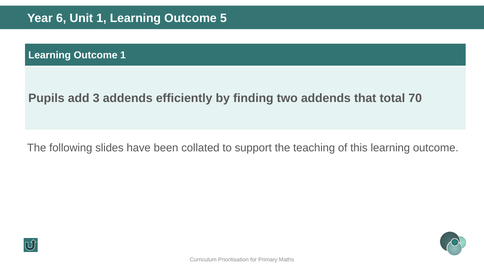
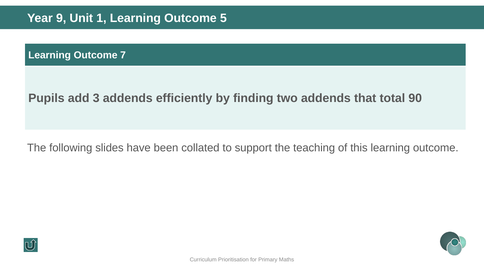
6: 6 -> 9
Outcome 1: 1 -> 7
70: 70 -> 90
